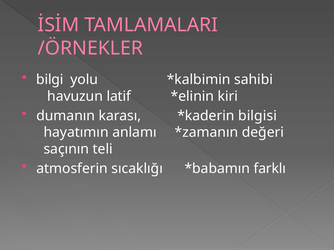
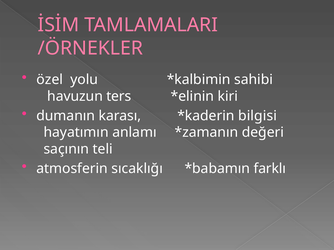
bilgi: bilgi -> özel
latif: latif -> ters
